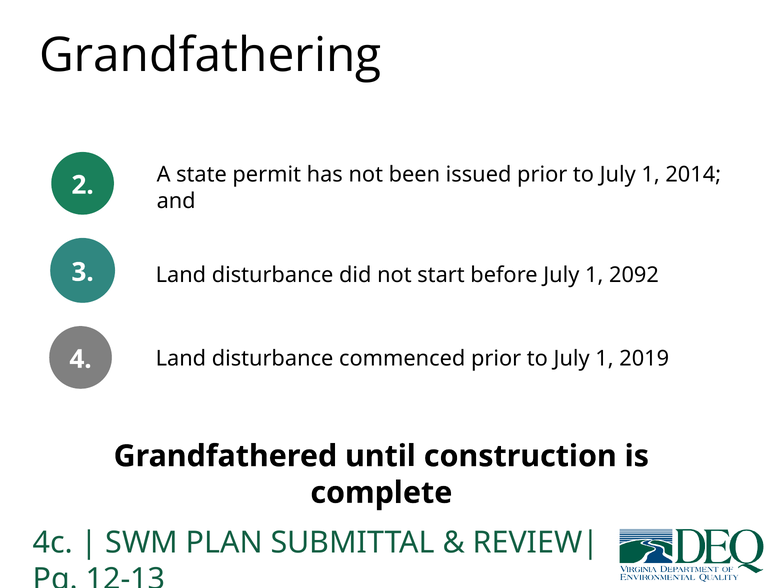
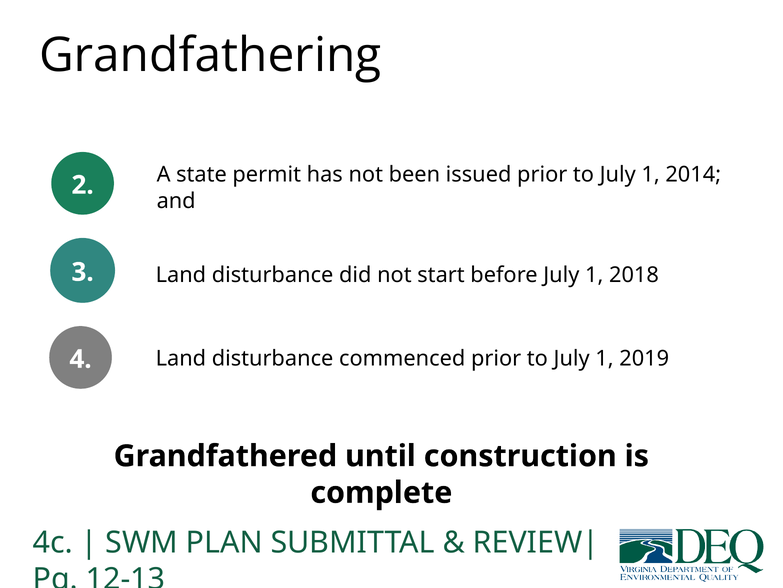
2092: 2092 -> 2018
